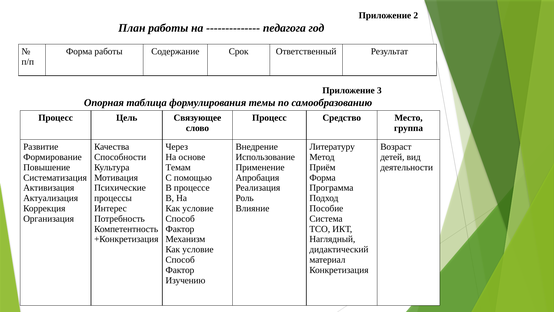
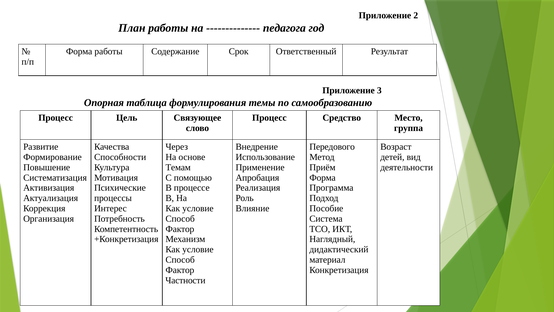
Литературу: Литературу -> Передового
Изучению: Изучению -> Частности
